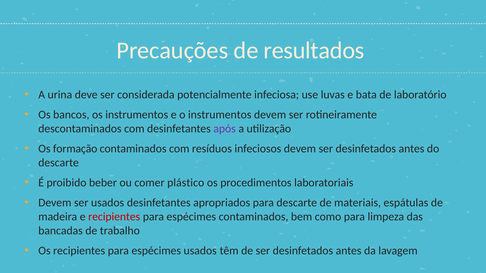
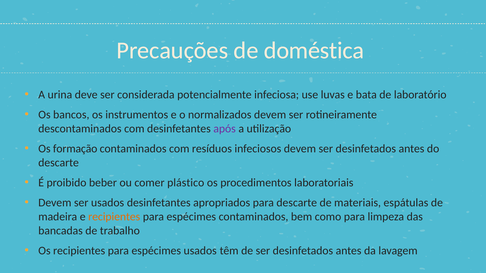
resultados: resultados -> doméstica
o instrumentos: instrumentos -> normalizados
recipientes at (114, 217) colour: red -> orange
